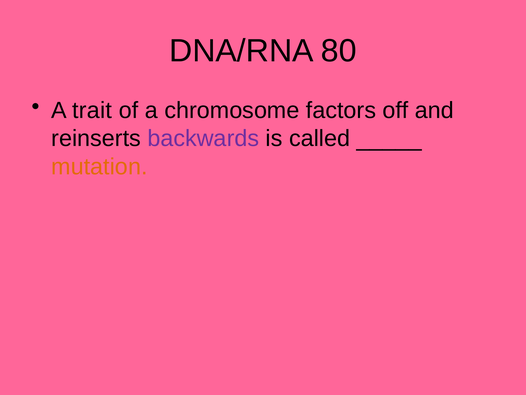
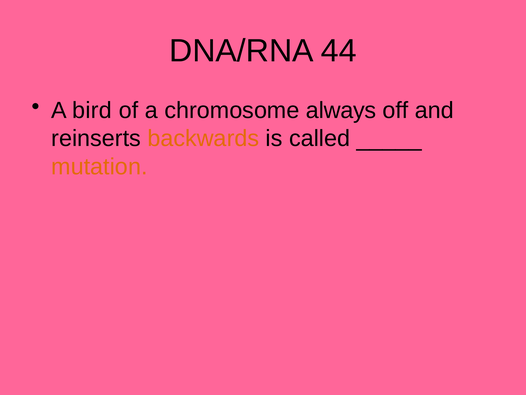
80: 80 -> 44
trait: trait -> bird
factors: factors -> always
backwards colour: purple -> orange
